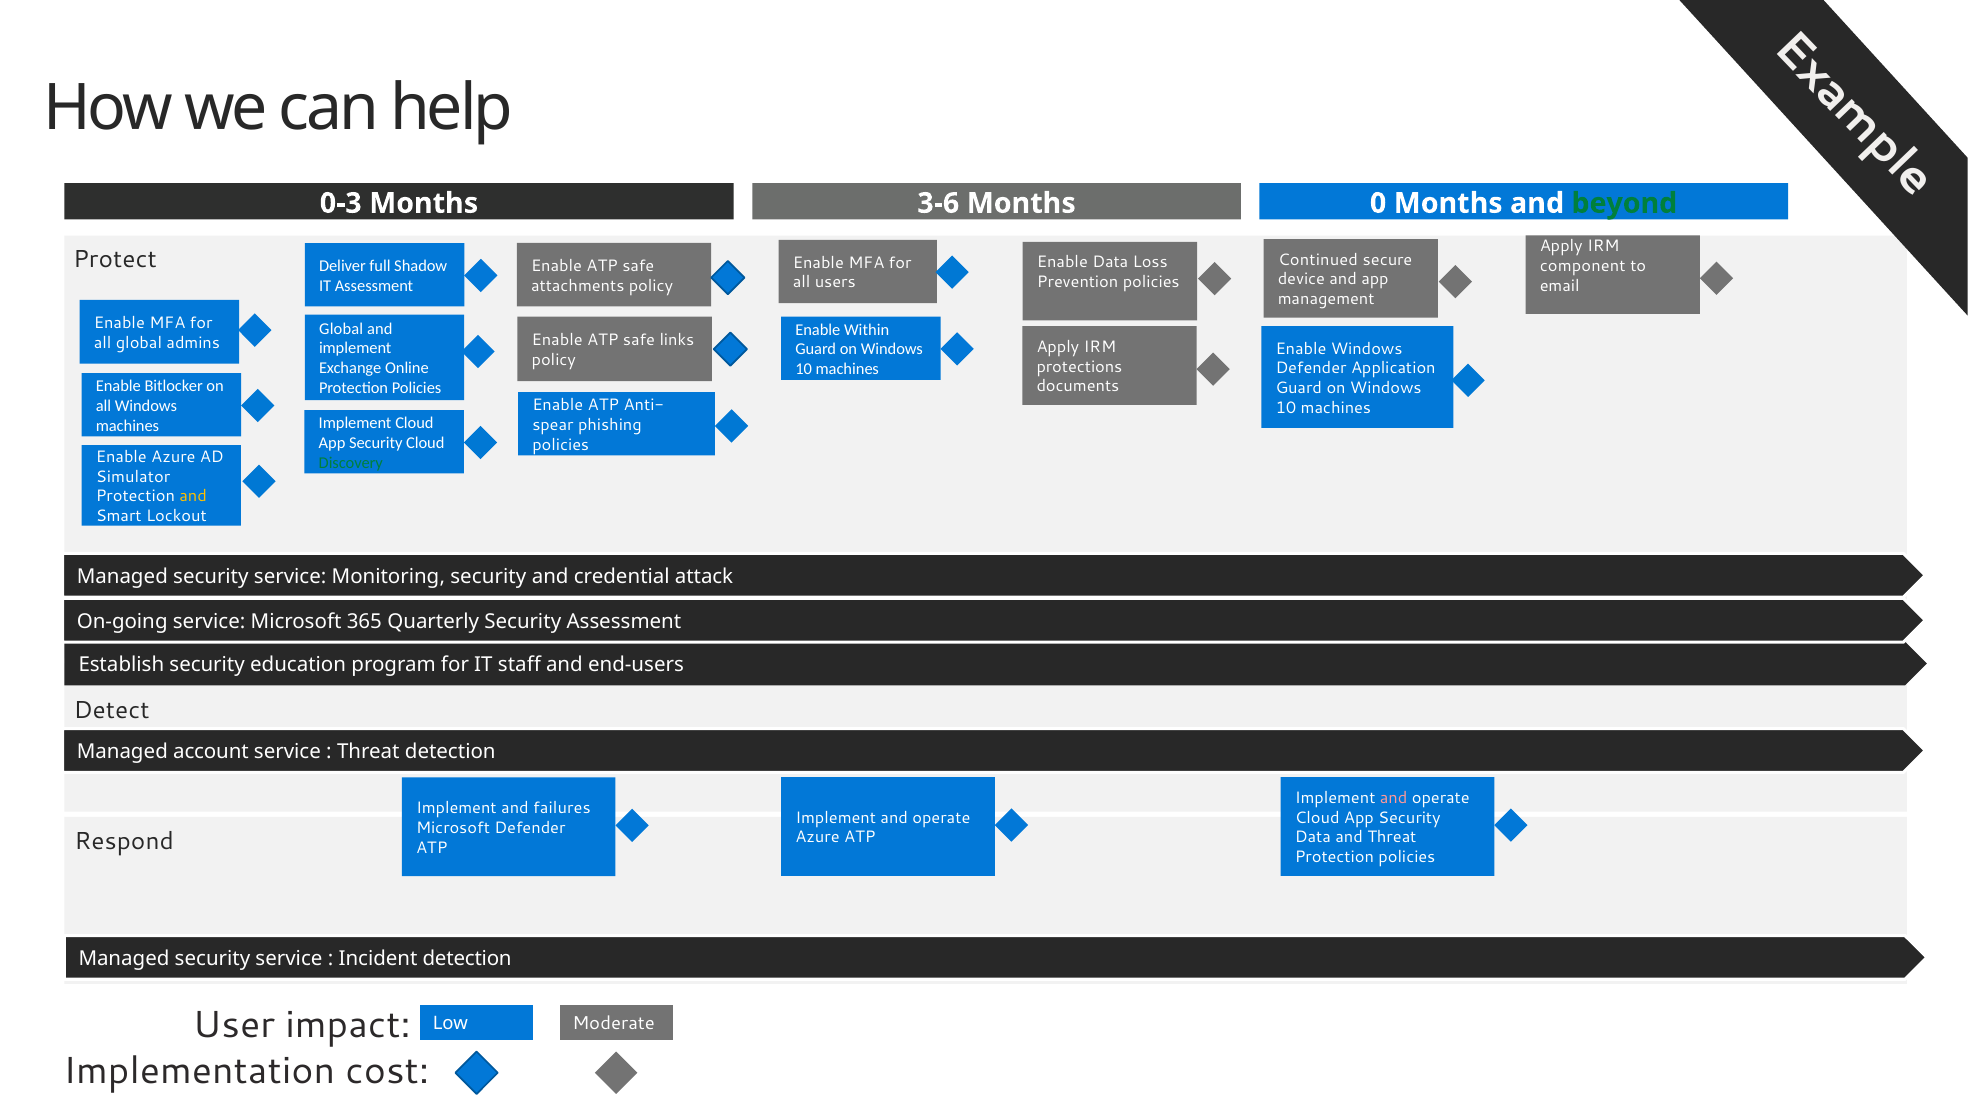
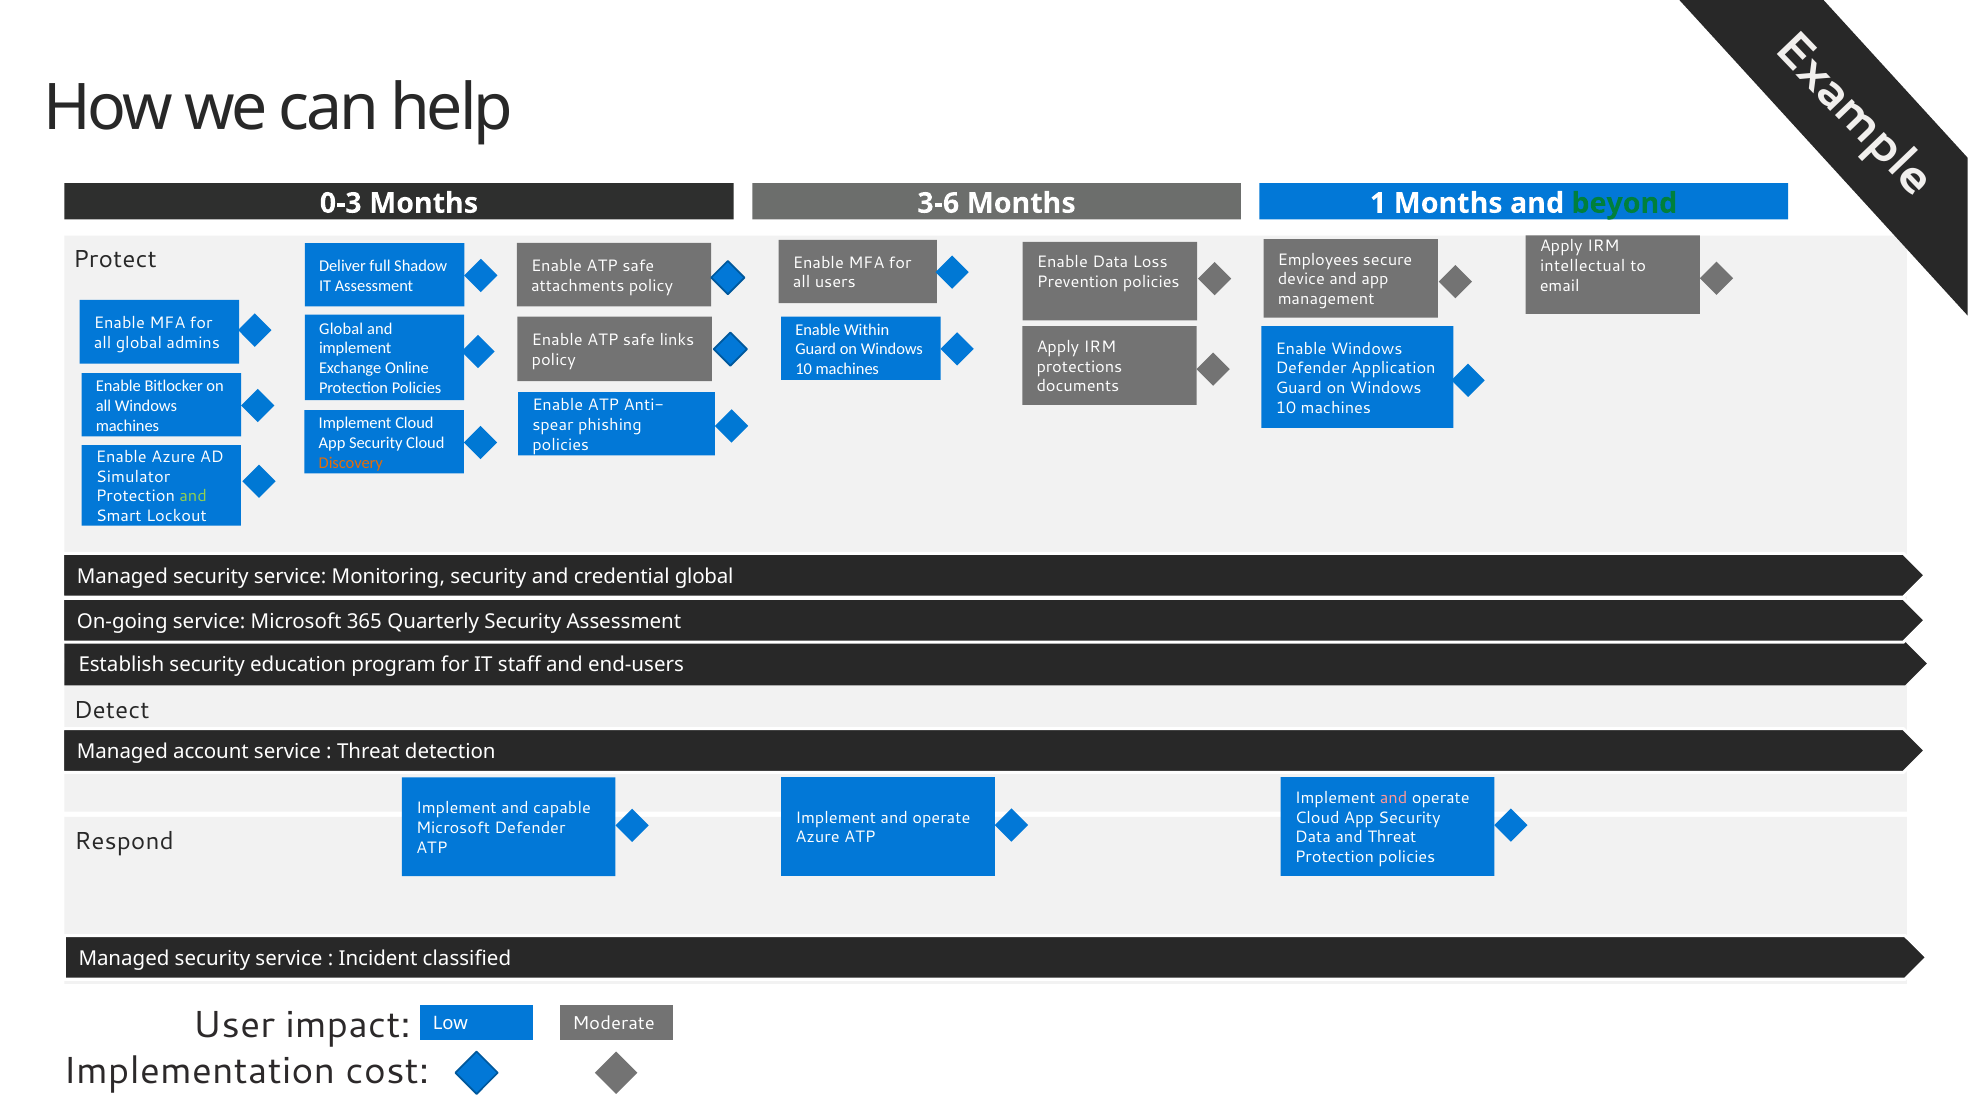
0: 0 -> 1
Continued: Continued -> Employees
component: component -> intellectual
Discovery colour: green -> orange
and at (193, 496) colour: yellow -> light green
credential attack: attack -> global
failures: failures -> capable
Incident detection: detection -> classified
